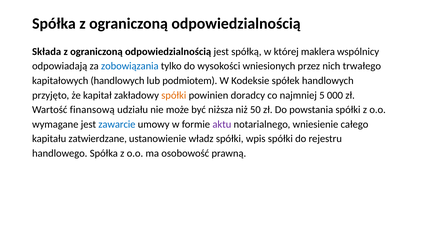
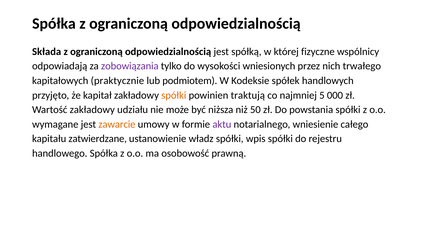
maklera: maklera -> fizyczne
zobowiązania colour: blue -> purple
kapitałowych handlowych: handlowych -> praktycznie
doradcy: doradcy -> traktują
Wartość finansową: finansową -> zakładowy
zawarcie colour: blue -> orange
